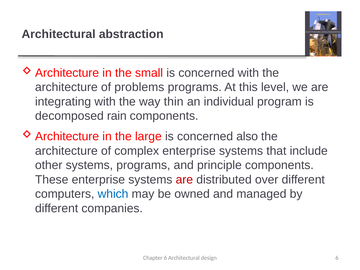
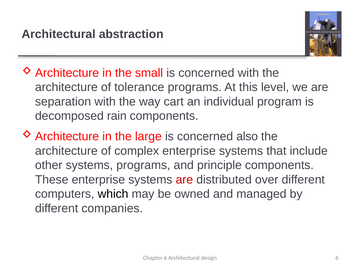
problems: problems -> tolerance
integrating: integrating -> separation
thin: thin -> cart
which colour: blue -> black
